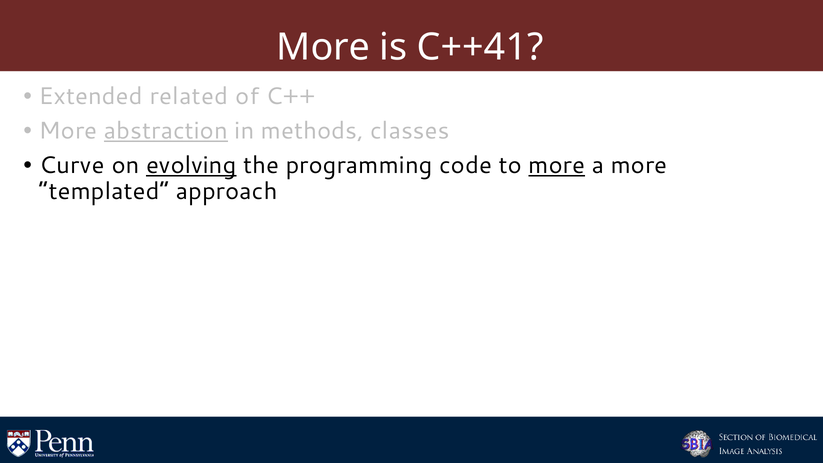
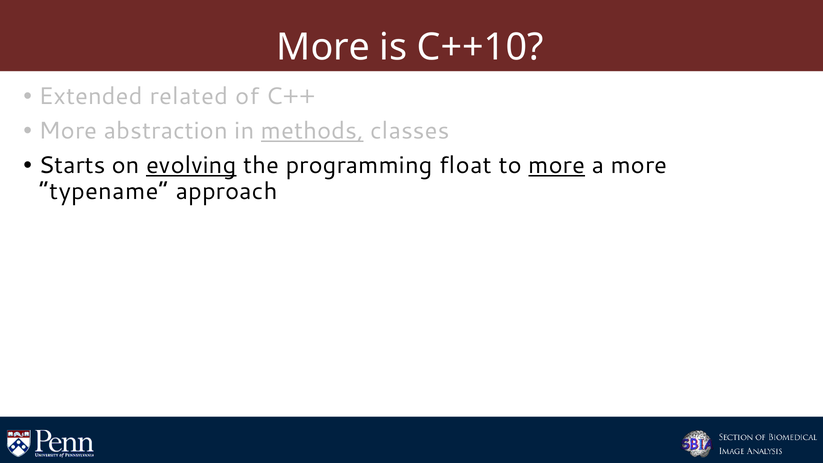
C++41: C++41 -> C++10
abstraction underline: present -> none
methods underline: none -> present
Curve: Curve -> Starts
code: code -> float
templated: templated -> typename
